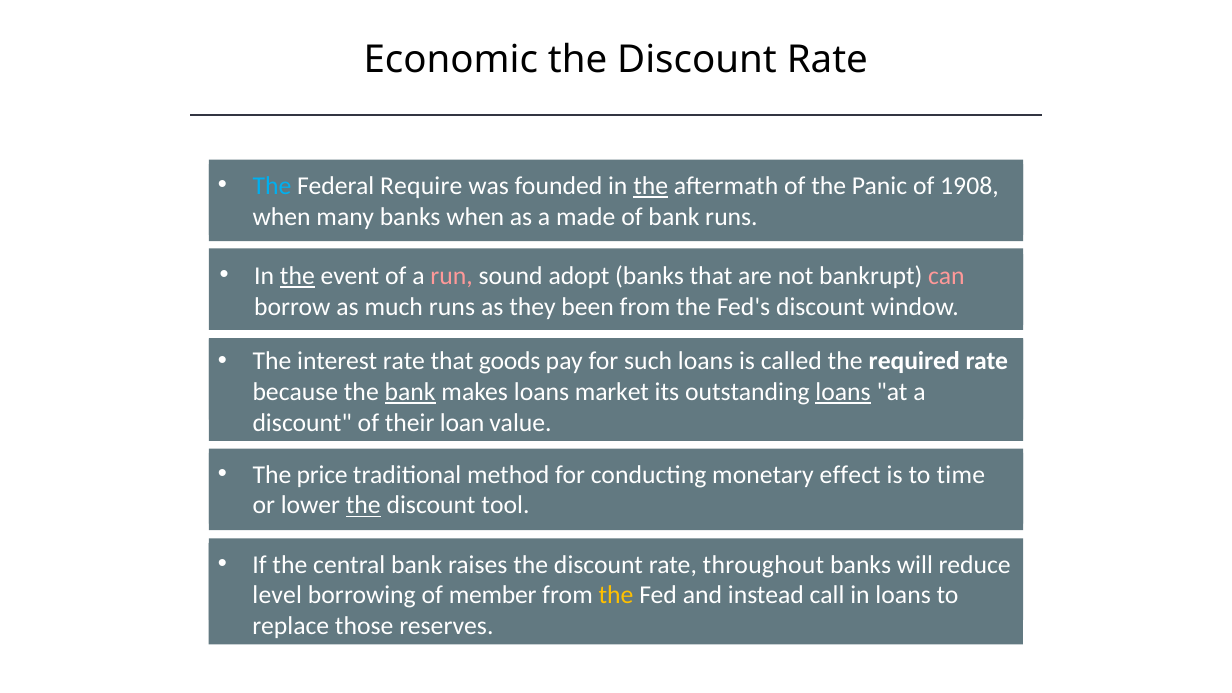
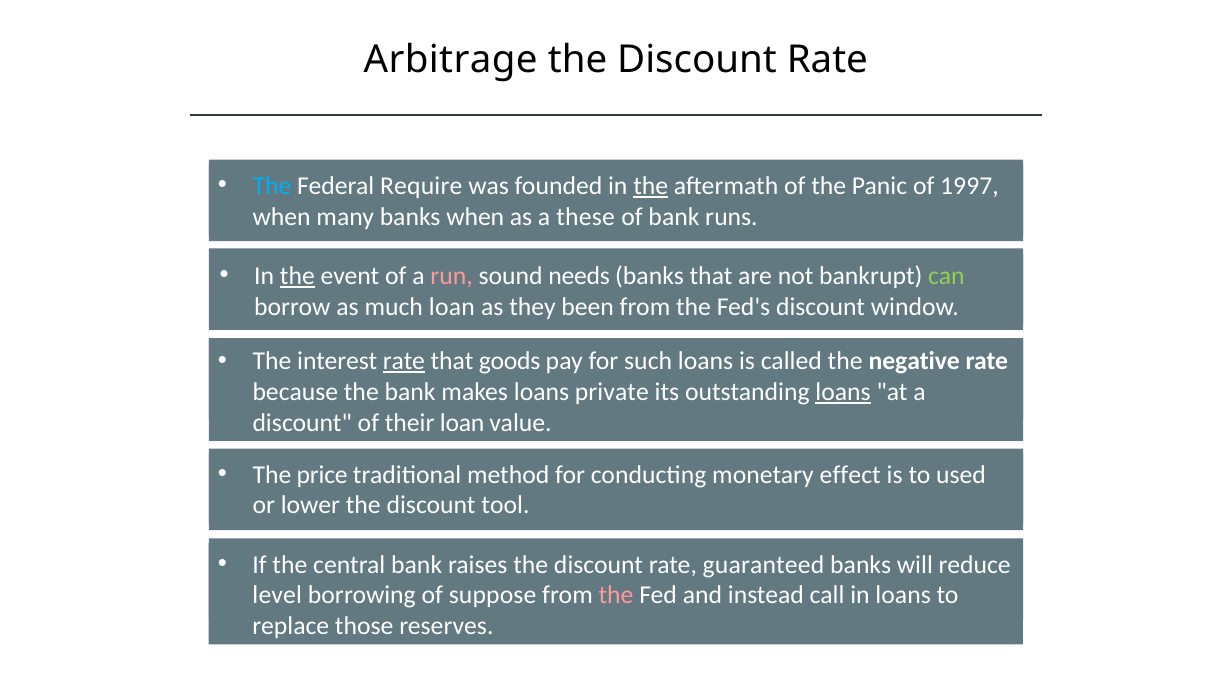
Economic: Economic -> Arbitrage
1908: 1908 -> 1997
made: made -> these
adopt: adopt -> needs
can colour: pink -> light green
much runs: runs -> loan
rate at (404, 361) underline: none -> present
required: required -> negative
bank at (410, 392) underline: present -> none
market: market -> private
time: time -> used
the at (363, 505) underline: present -> none
throughout: throughout -> guaranteed
member: member -> suppose
the at (616, 595) colour: yellow -> pink
